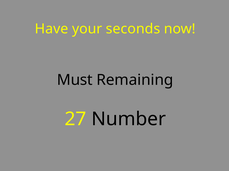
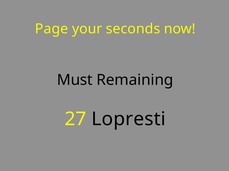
Have: Have -> Page
Number: Number -> Lopresti
